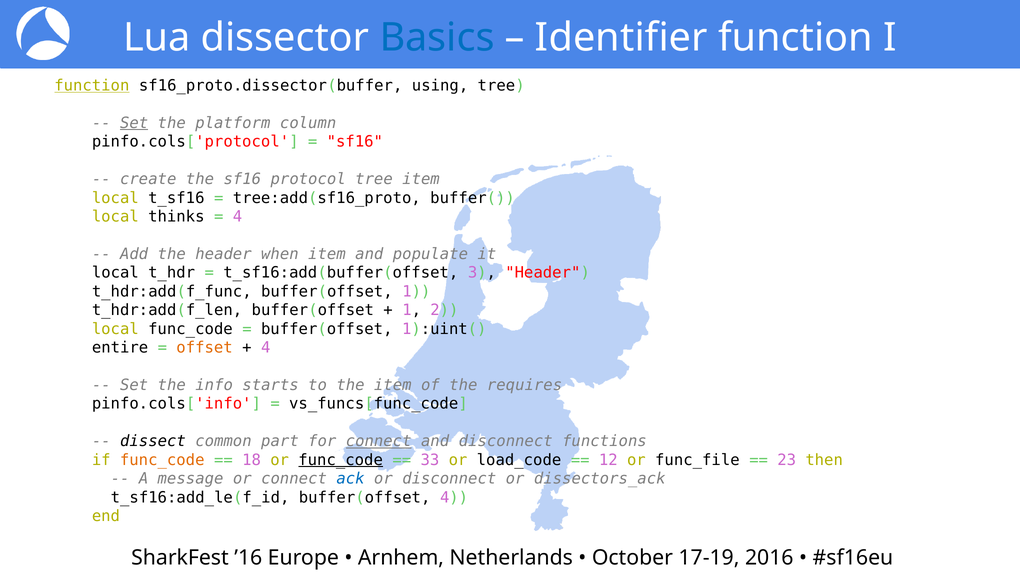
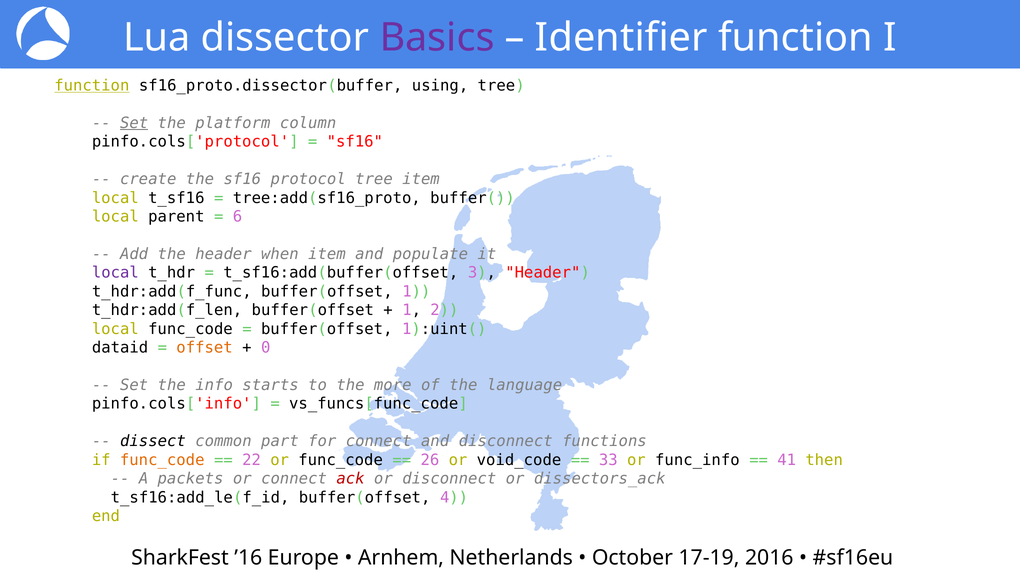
Basics colour: blue -> purple
thinks: thinks -> parent
4 at (237, 217): 4 -> 6
local at (115, 273) colour: black -> purple
entire: entire -> dataid
4 at (266, 348): 4 -> 0
the item: item -> more
requires: requires -> language
connect at (379, 441) underline: present -> none
18: 18 -> 22
func_code at (341, 460) underline: present -> none
33: 33 -> 26
load_code: load_code -> void_code
12: 12 -> 33
func_file: func_file -> func_info
23: 23 -> 41
message: message -> packets
ack colour: blue -> red
